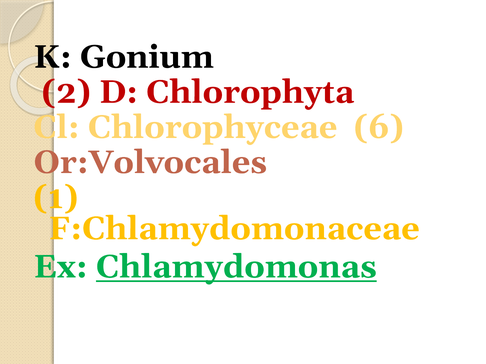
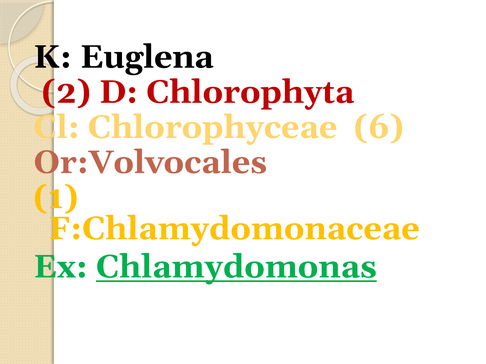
Gonium: Gonium -> Euglena
